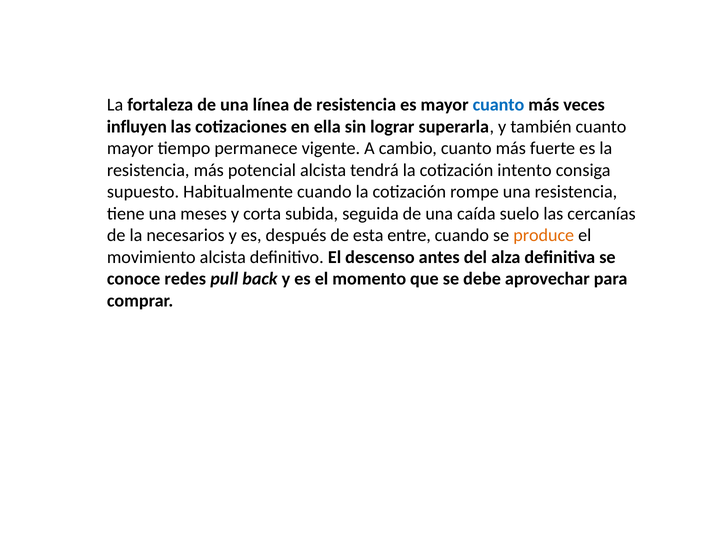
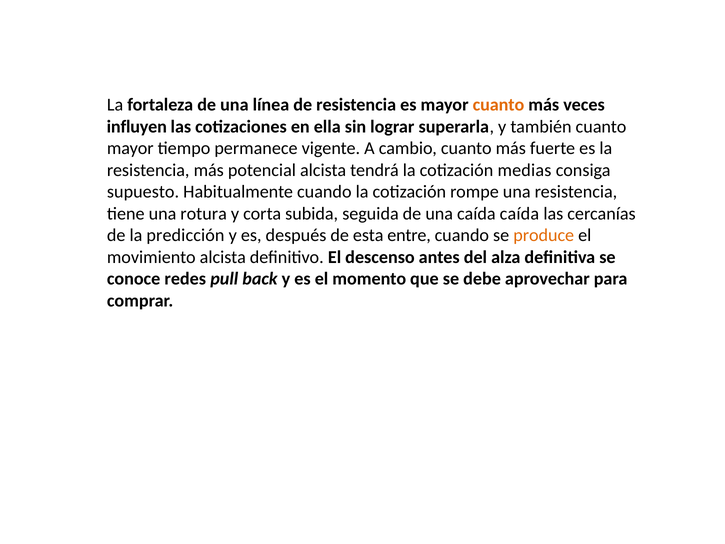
cuanto at (498, 105) colour: blue -> orange
intento: intento -> medias
meses: meses -> rotura
caída suelo: suelo -> caída
necesarios: necesarios -> predicción
